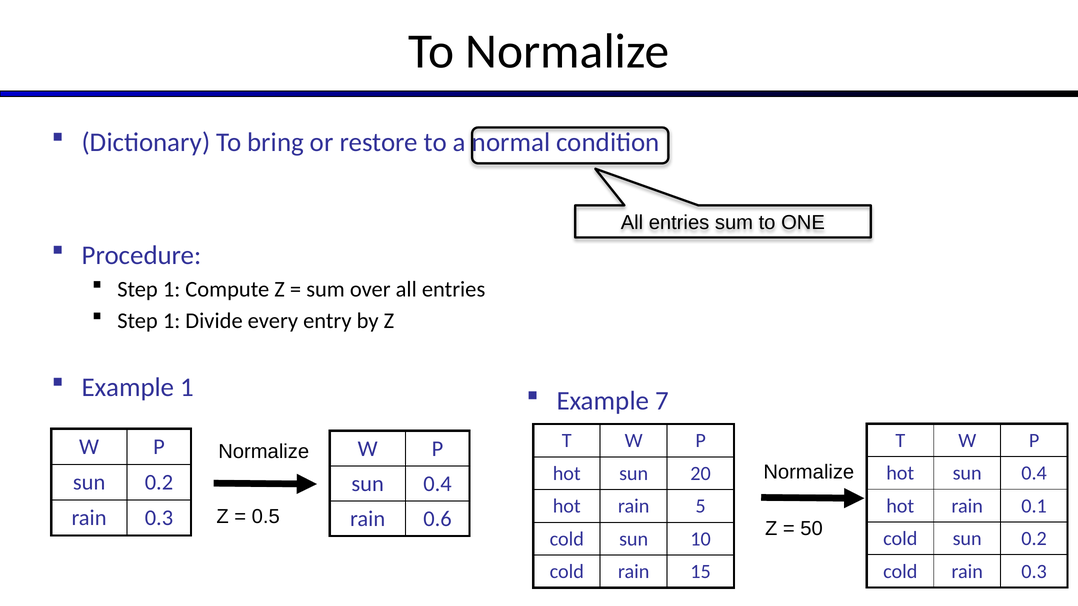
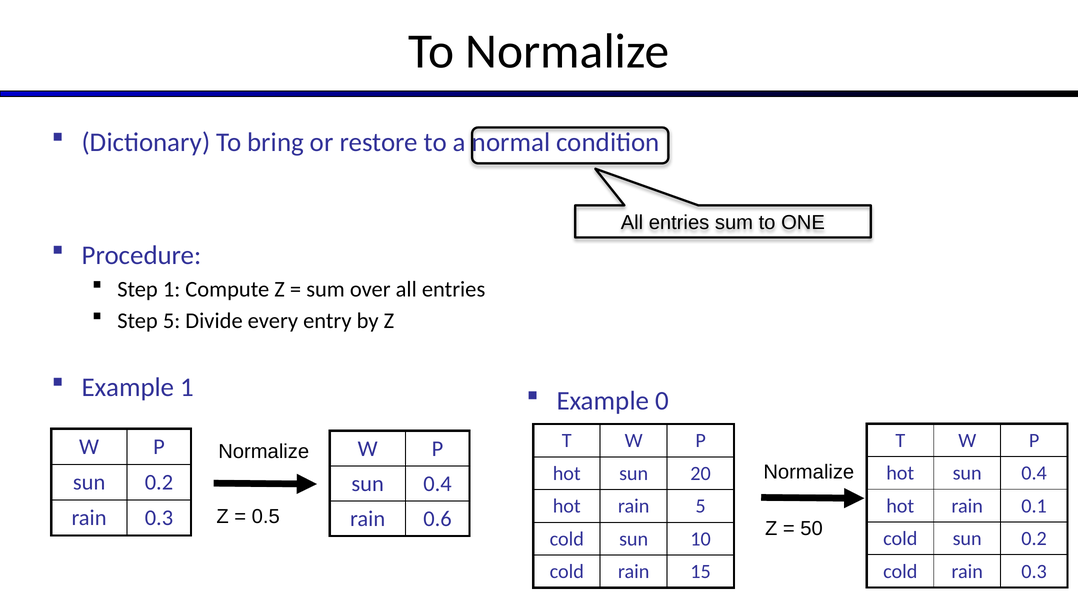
1 at (172, 321): 1 -> 5
7: 7 -> 0
